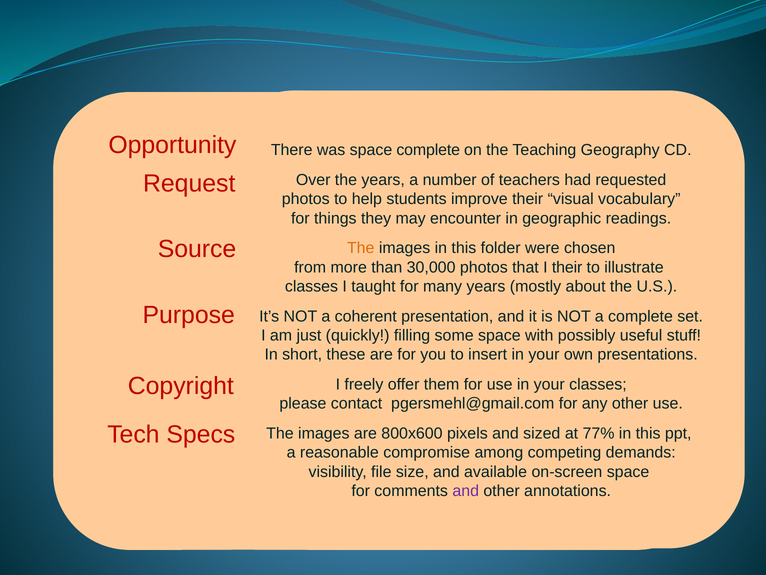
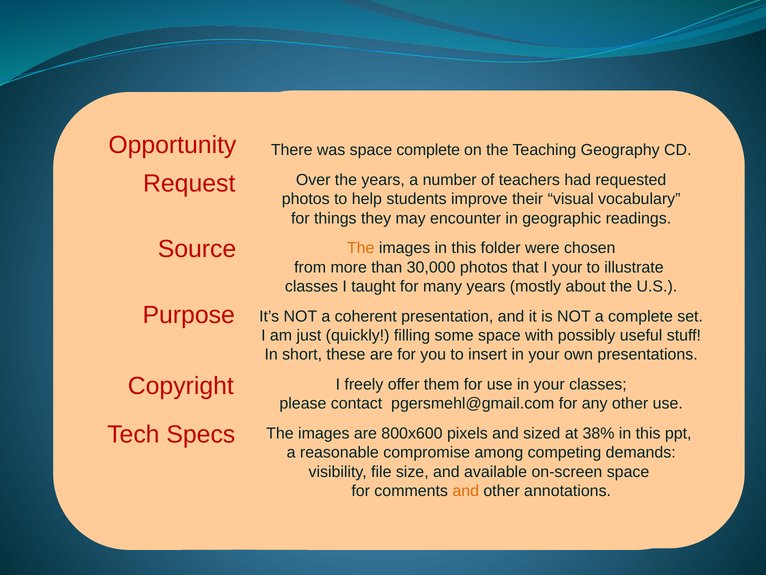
I their: their -> your
77%: 77% -> 38%
and at (466, 491) colour: purple -> orange
